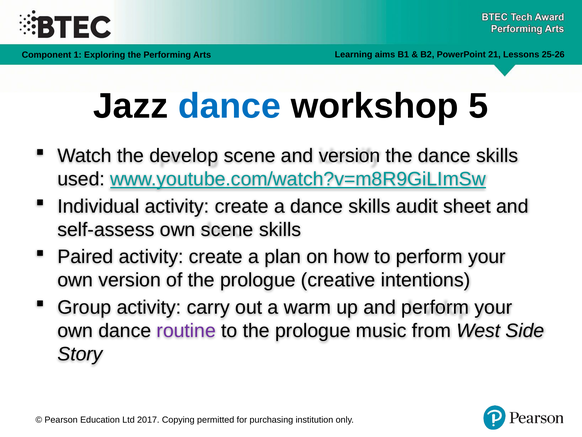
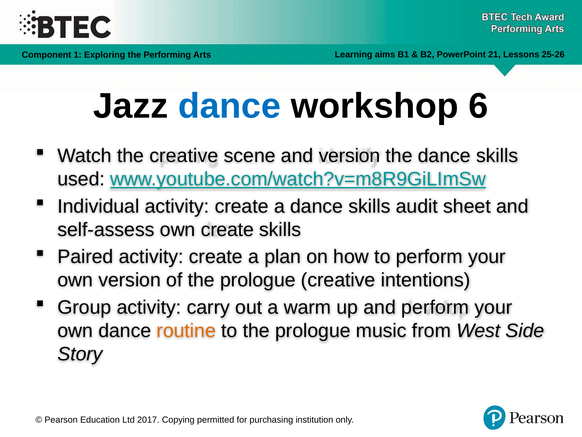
5: 5 -> 6
the develop: develop -> creative
own scene: scene -> create
routine colour: purple -> orange
